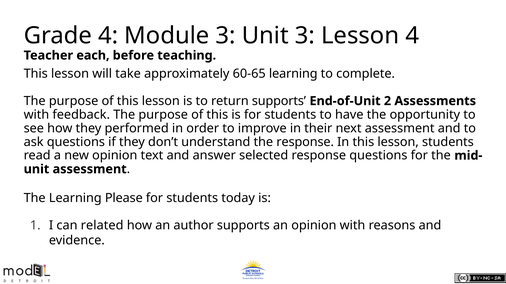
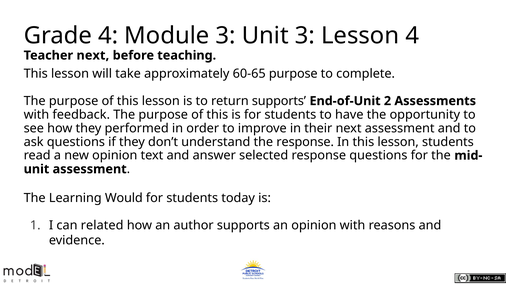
Teacher each: each -> next
60-65 learning: learning -> purpose
Please: Please -> Would
